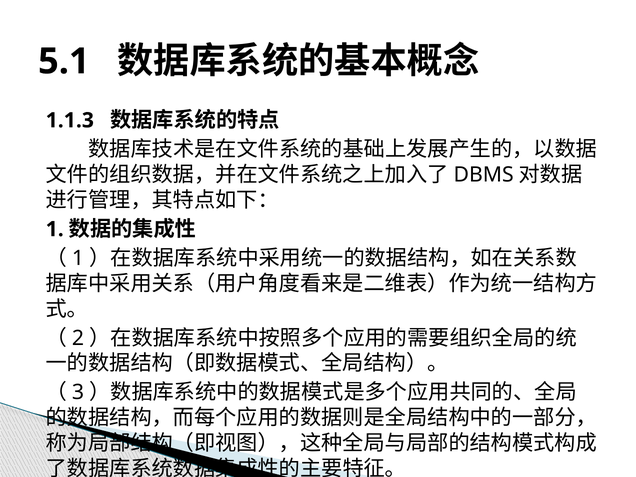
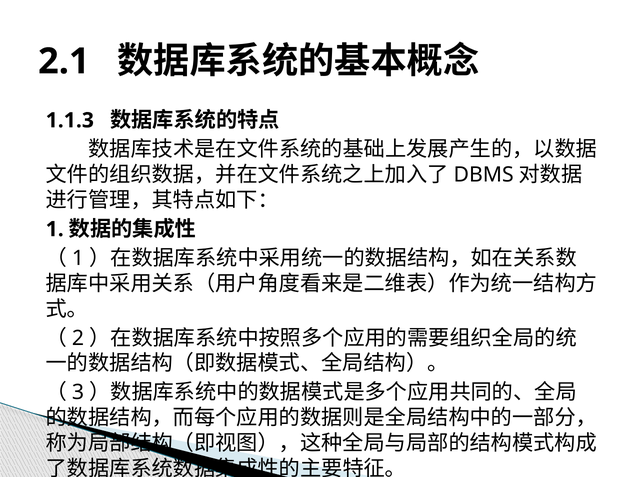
5.1: 5.1 -> 2.1
